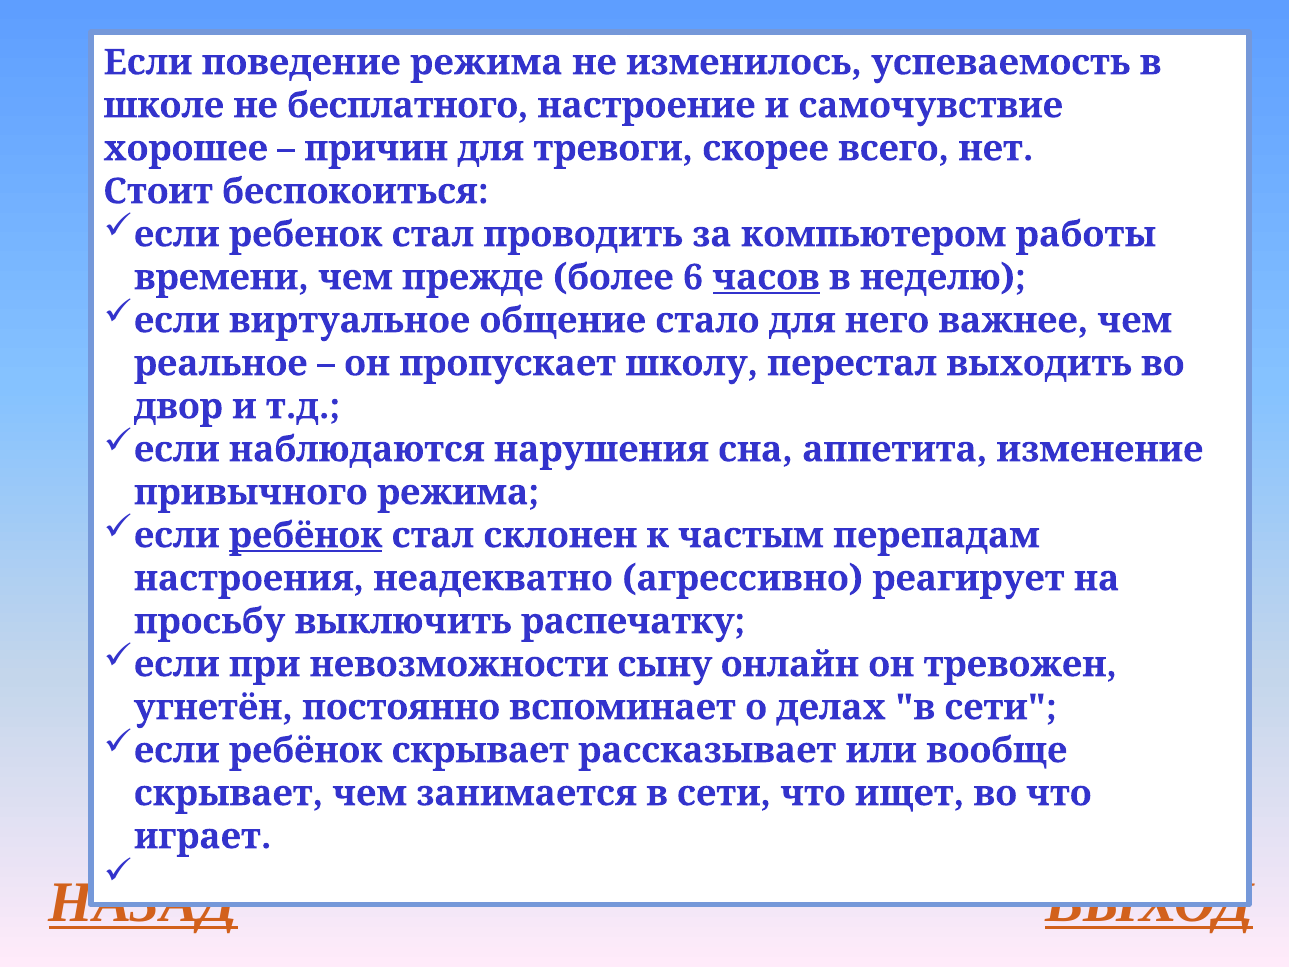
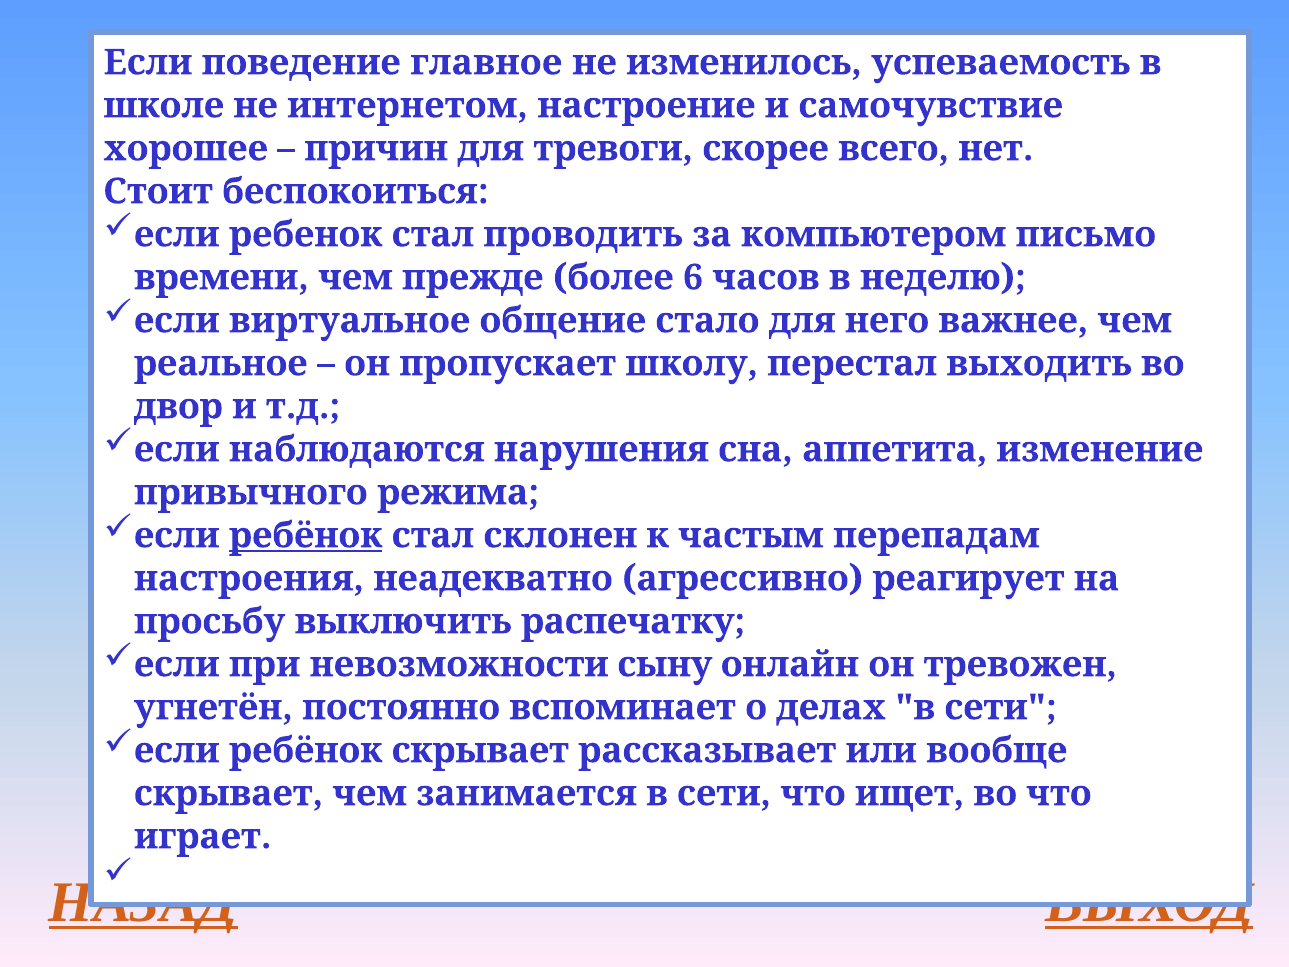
поведение режима: режима -> главное
бесплатного: бесплатного -> интернетом
работы: работы -> письмо
часов underline: present -> none
